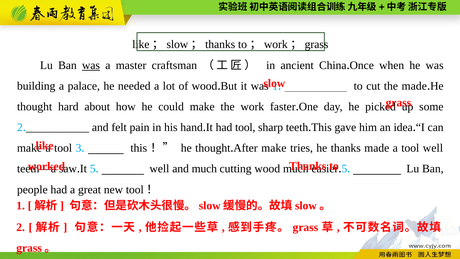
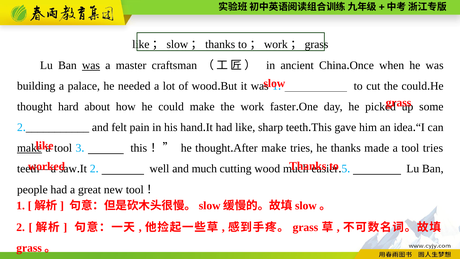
the made: made -> could
had tool: tool -> like
make at (30, 148) underline: none -> present
tool well: well -> tries
It 5: 5 -> 2
